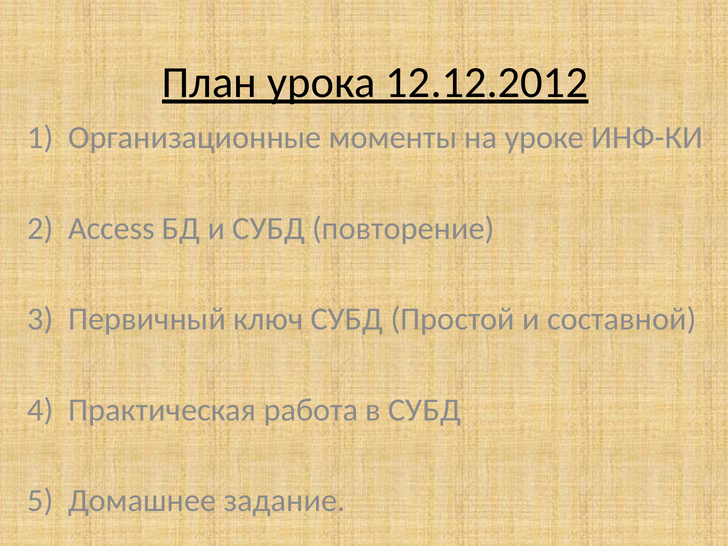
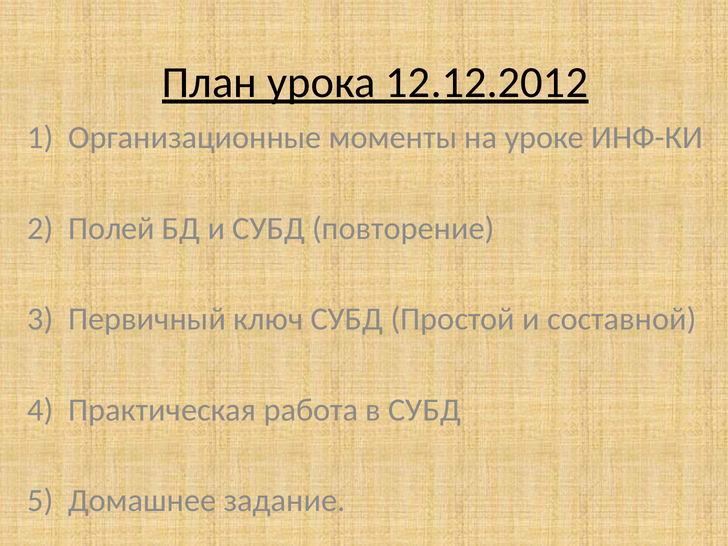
Access: Access -> Полей
